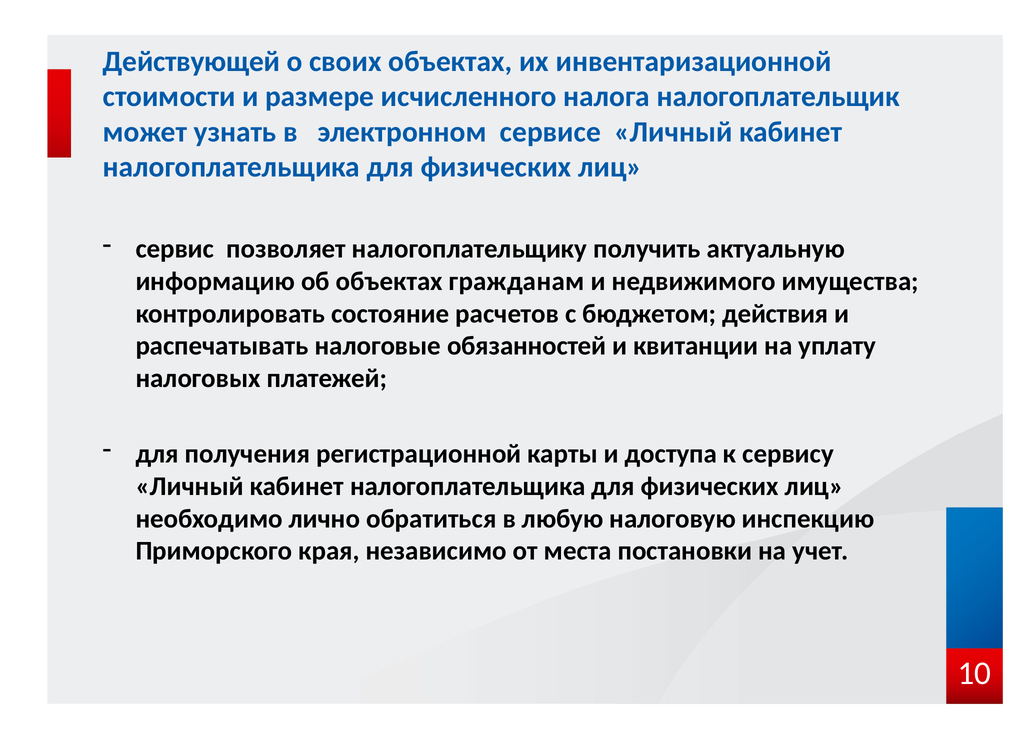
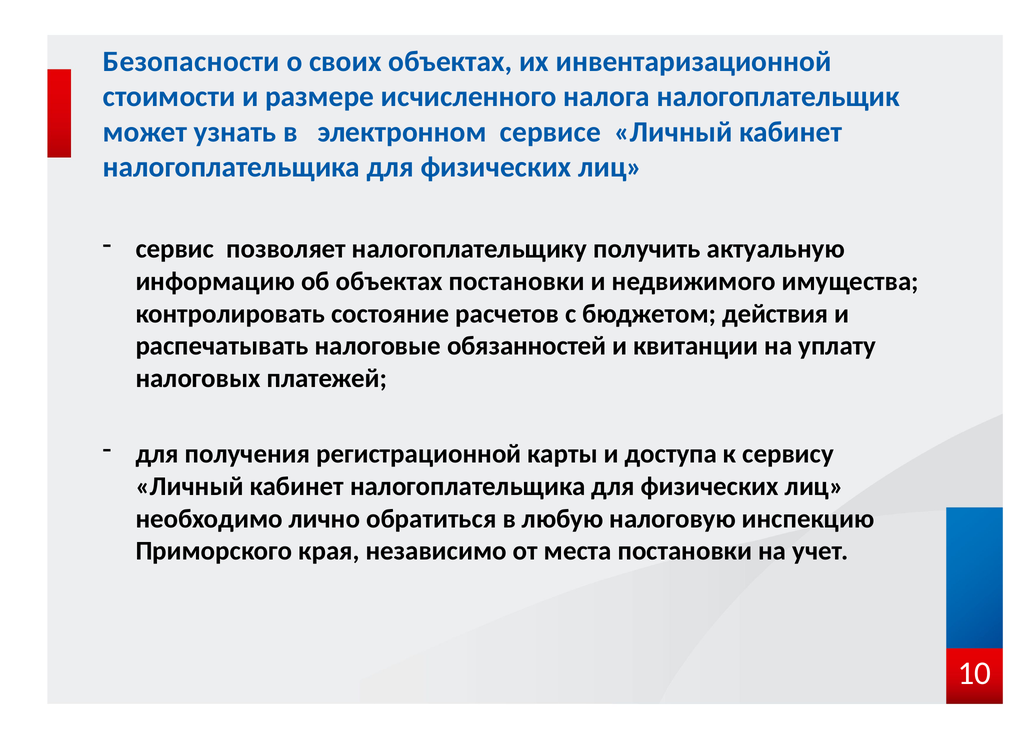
Действующей: Действующей -> Безопасности
объектах гражданам: гражданам -> постановки
